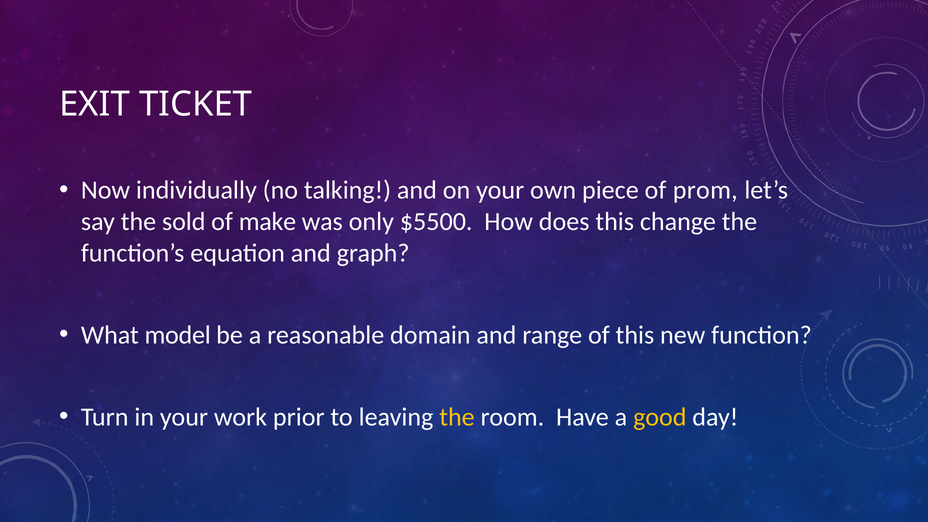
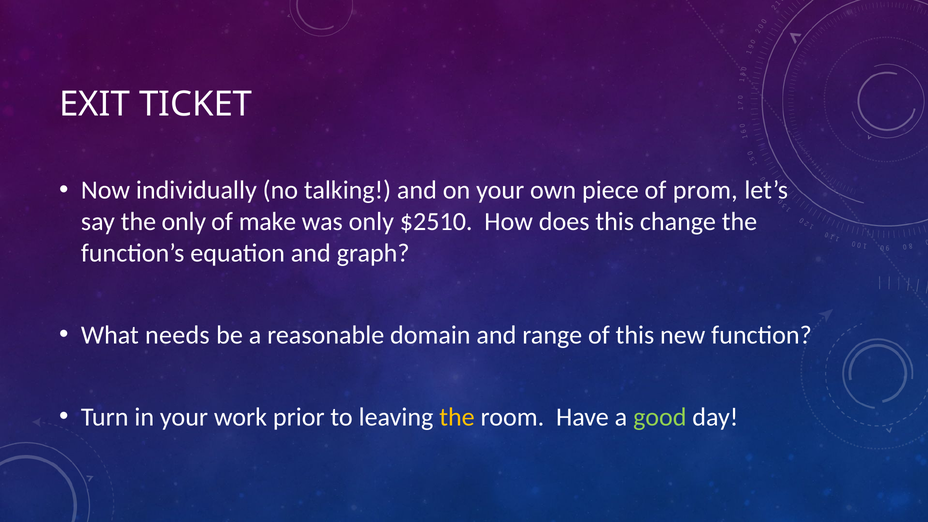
the sold: sold -> only
$5500: $5500 -> $2510
model: model -> needs
good colour: yellow -> light green
